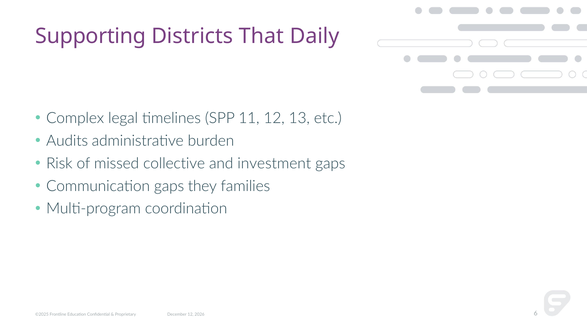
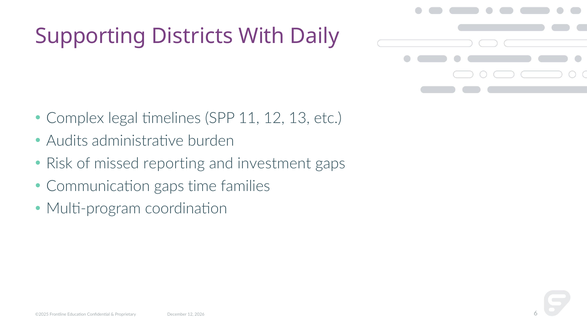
That: That -> With
collective: collective -> reporting
they: they -> time
